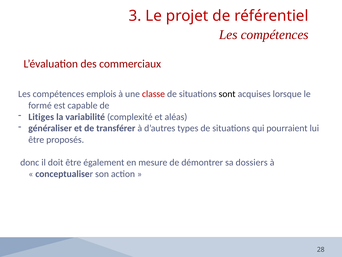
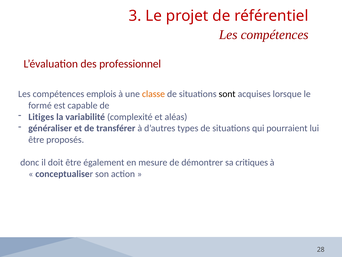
commerciaux: commerciaux -> professionnel
classe colour: red -> orange
dossiers: dossiers -> critiques
